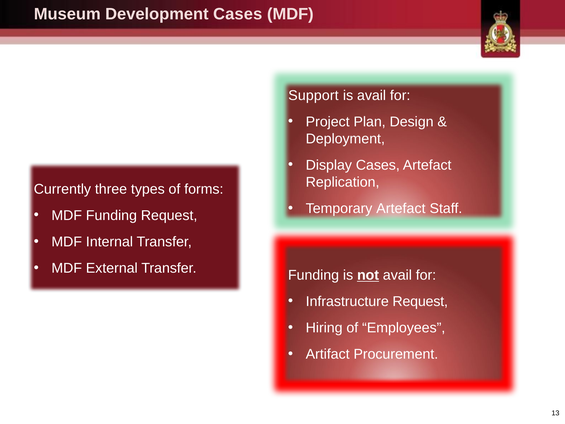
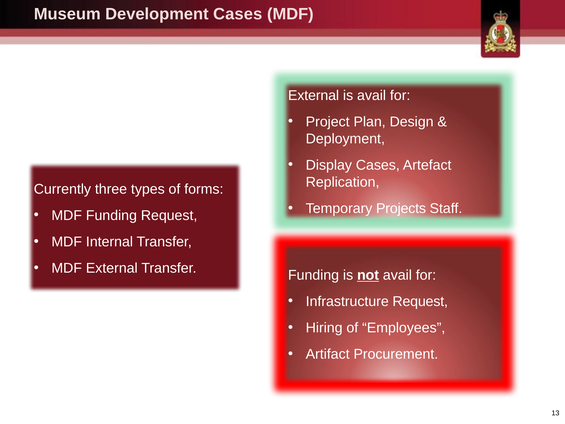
Support at (313, 95): Support -> External
Temporary Artefact: Artefact -> Projects
